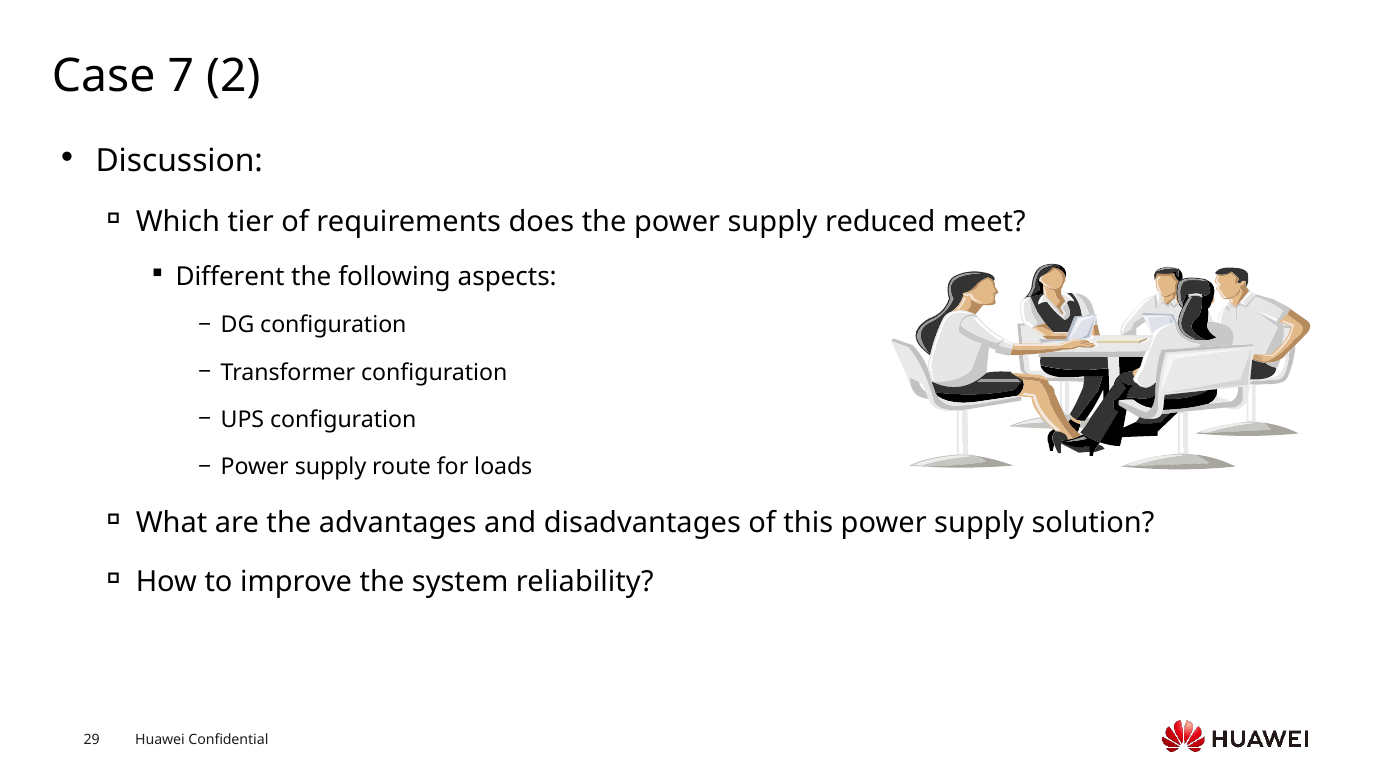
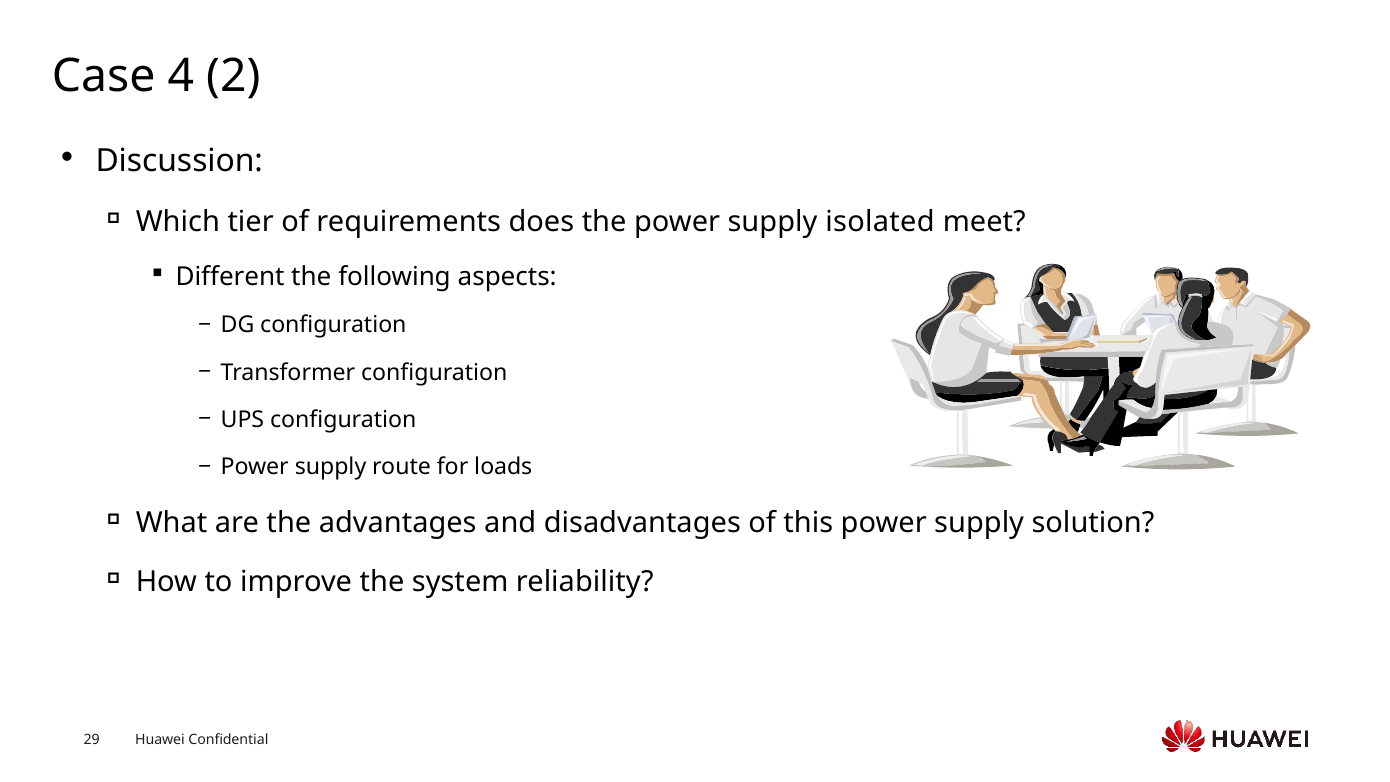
7: 7 -> 4
reduced: reduced -> isolated
